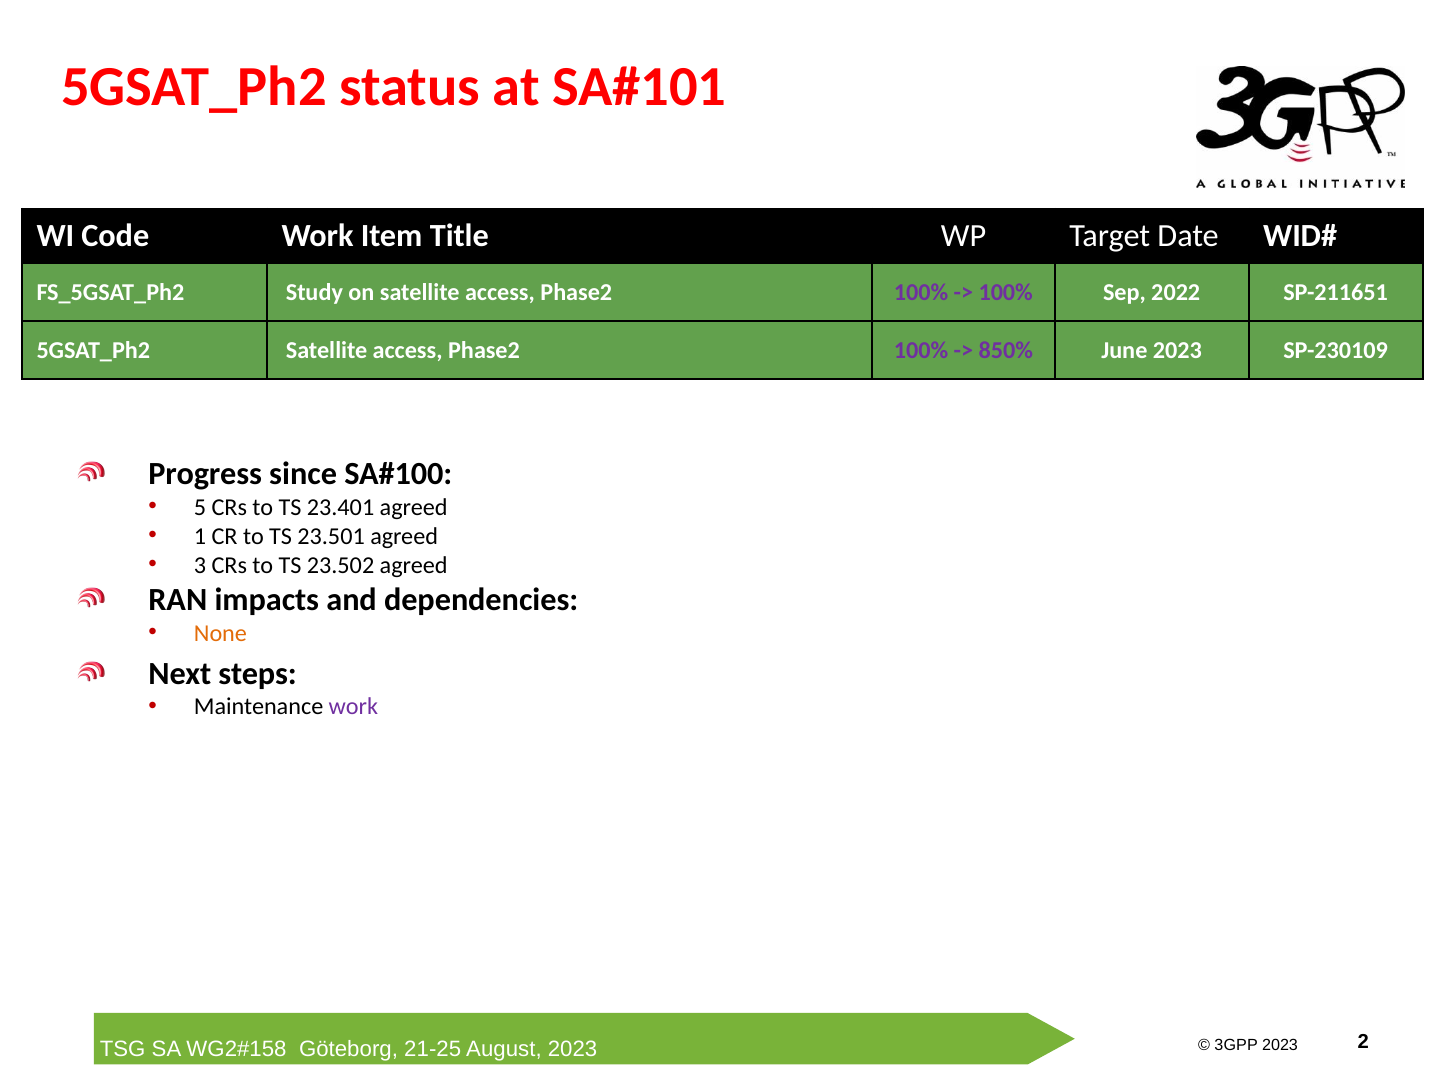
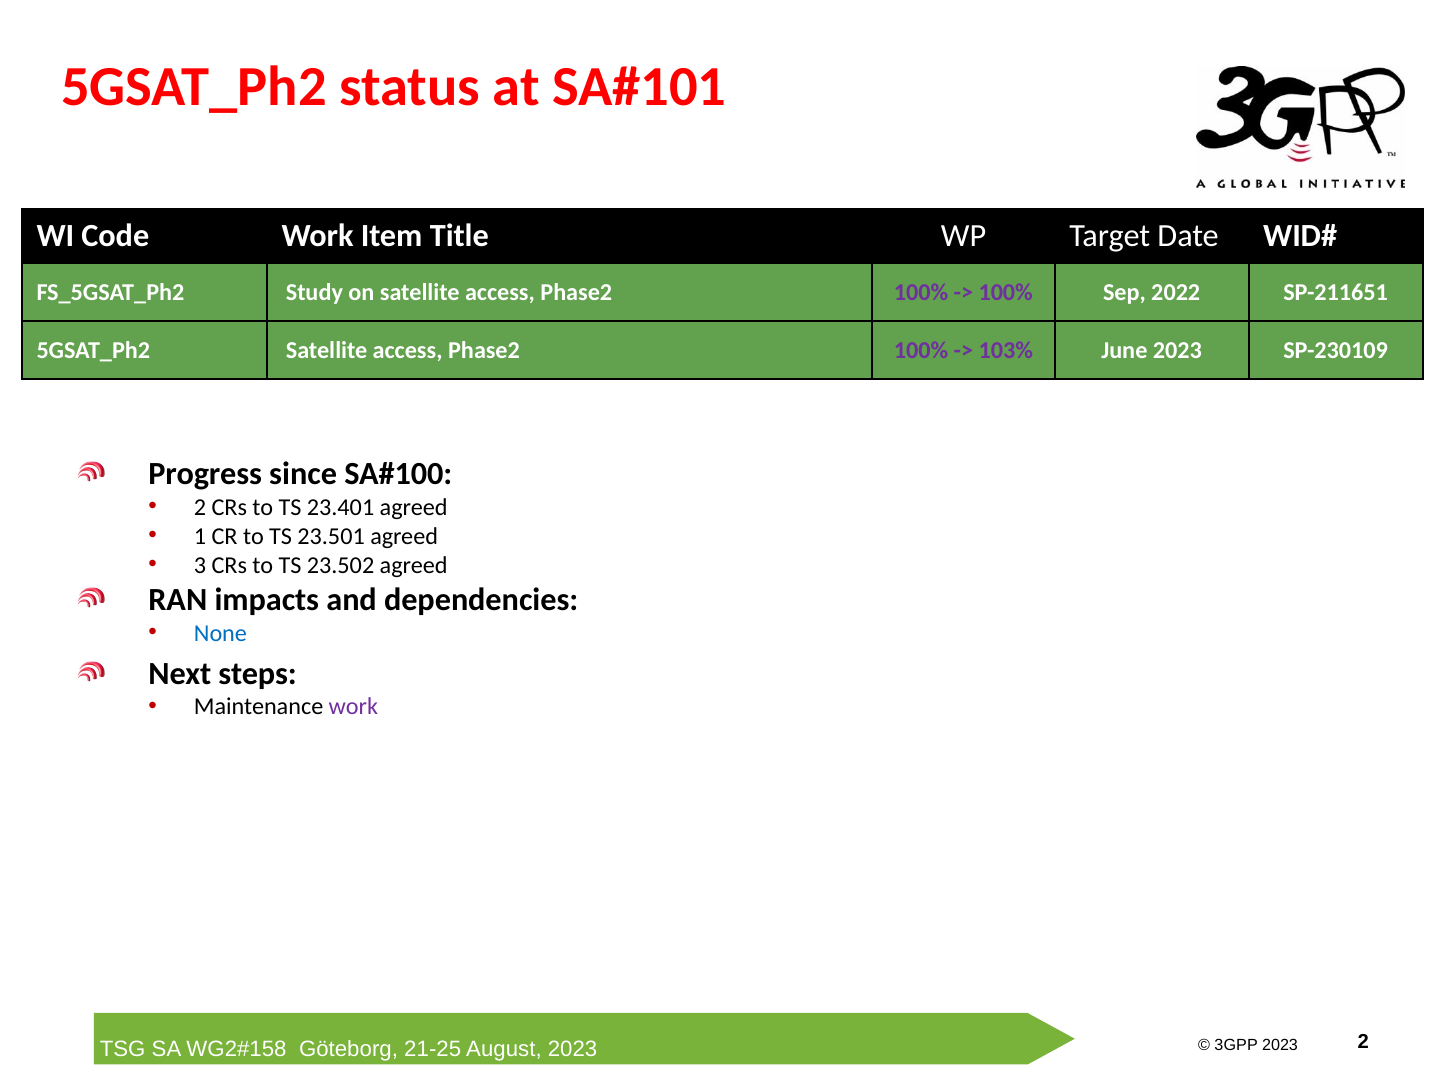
850%: 850% -> 103%
5 at (200, 507): 5 -> 2
None colour: orange -> blue
